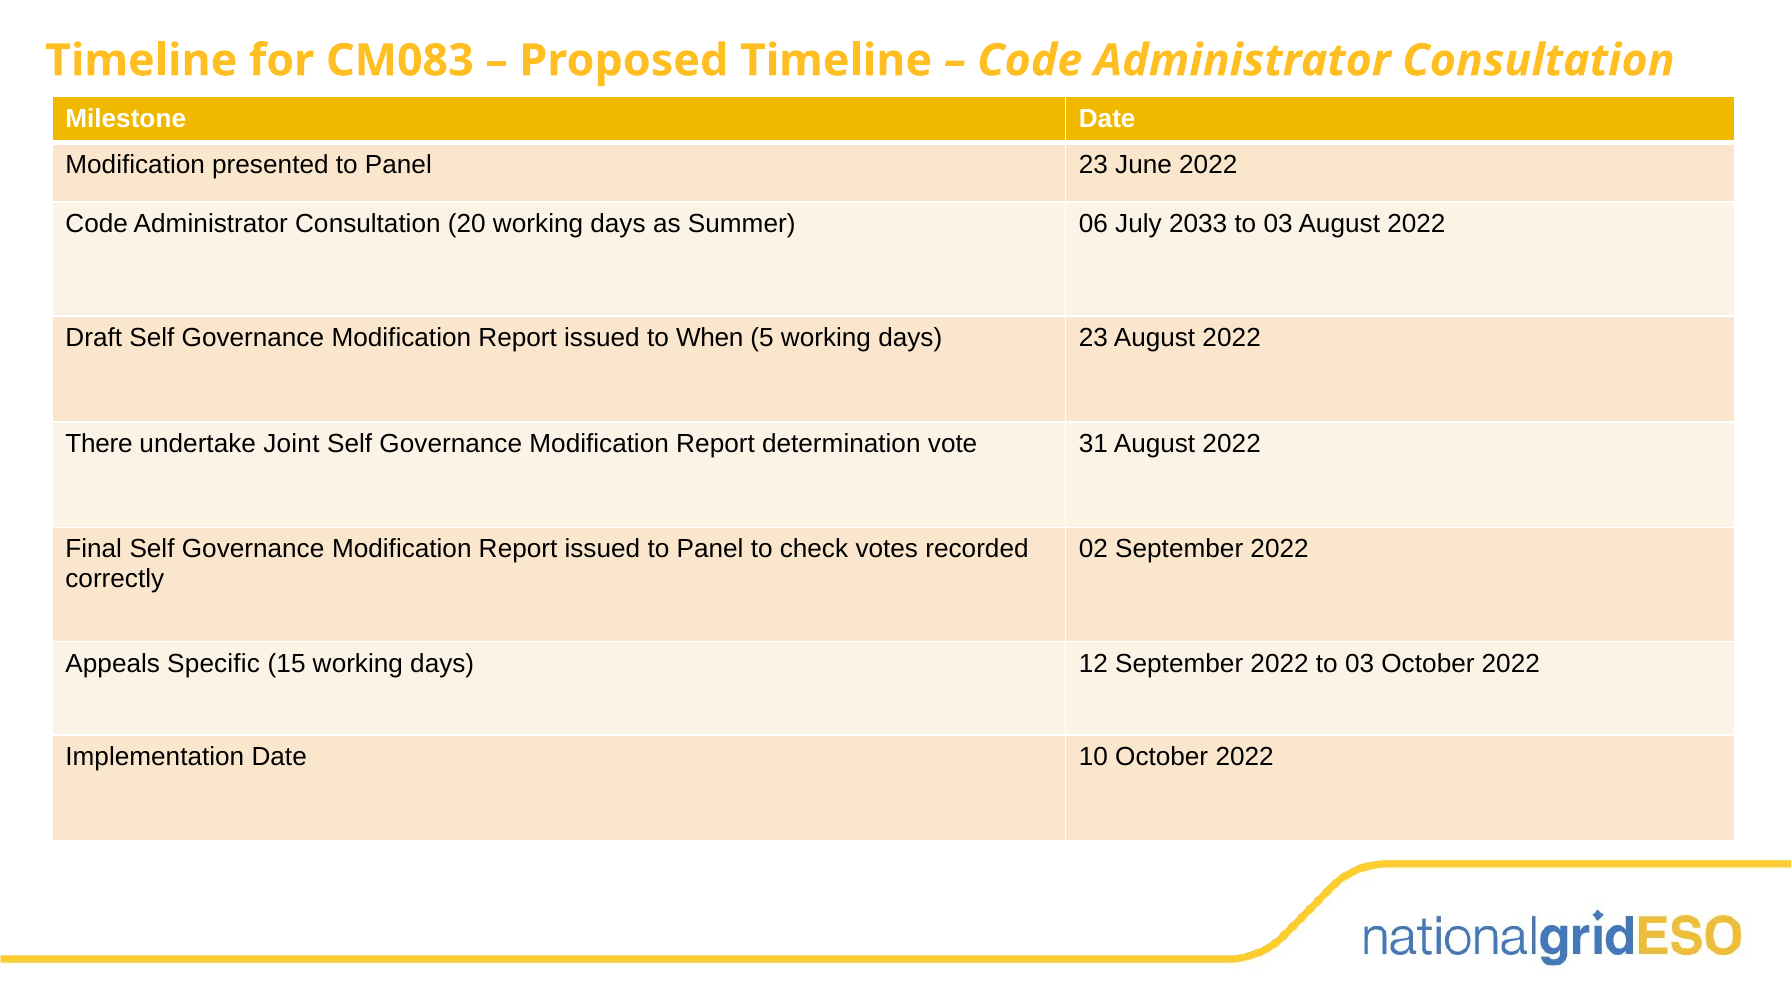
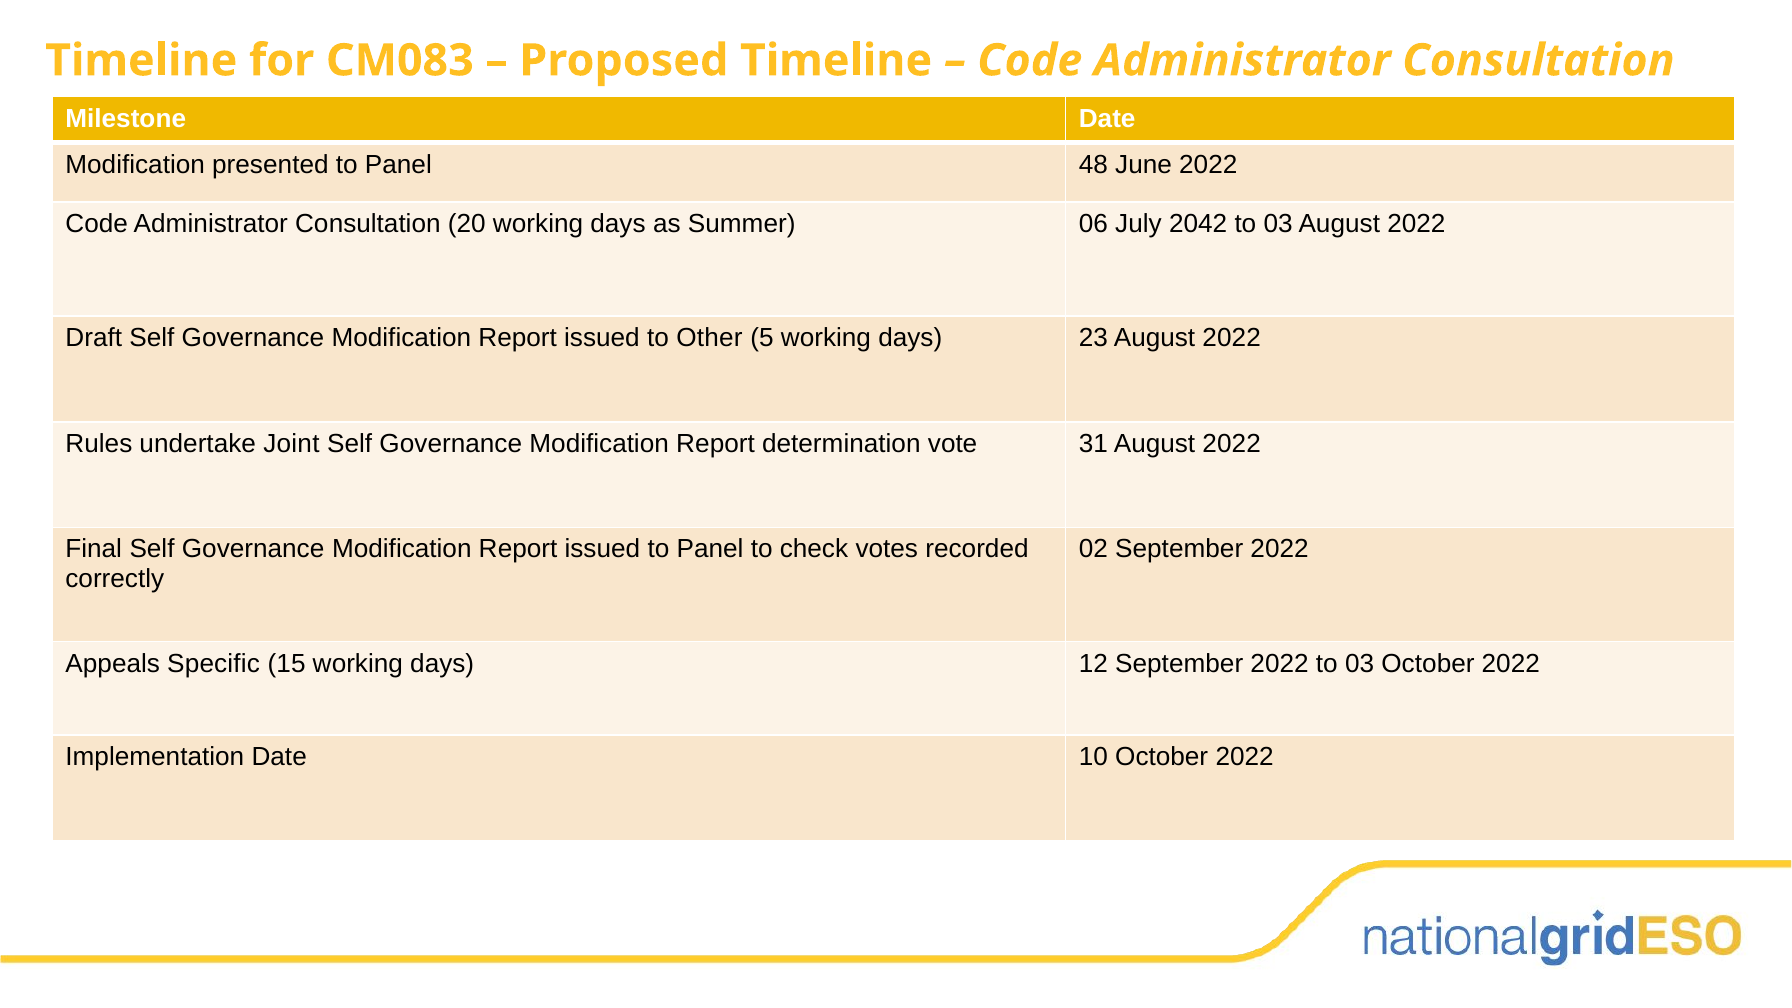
Panel 23: 23 -> 48
2033: 2033 -> 2042
When: When -> Other
There: There -> Rules
